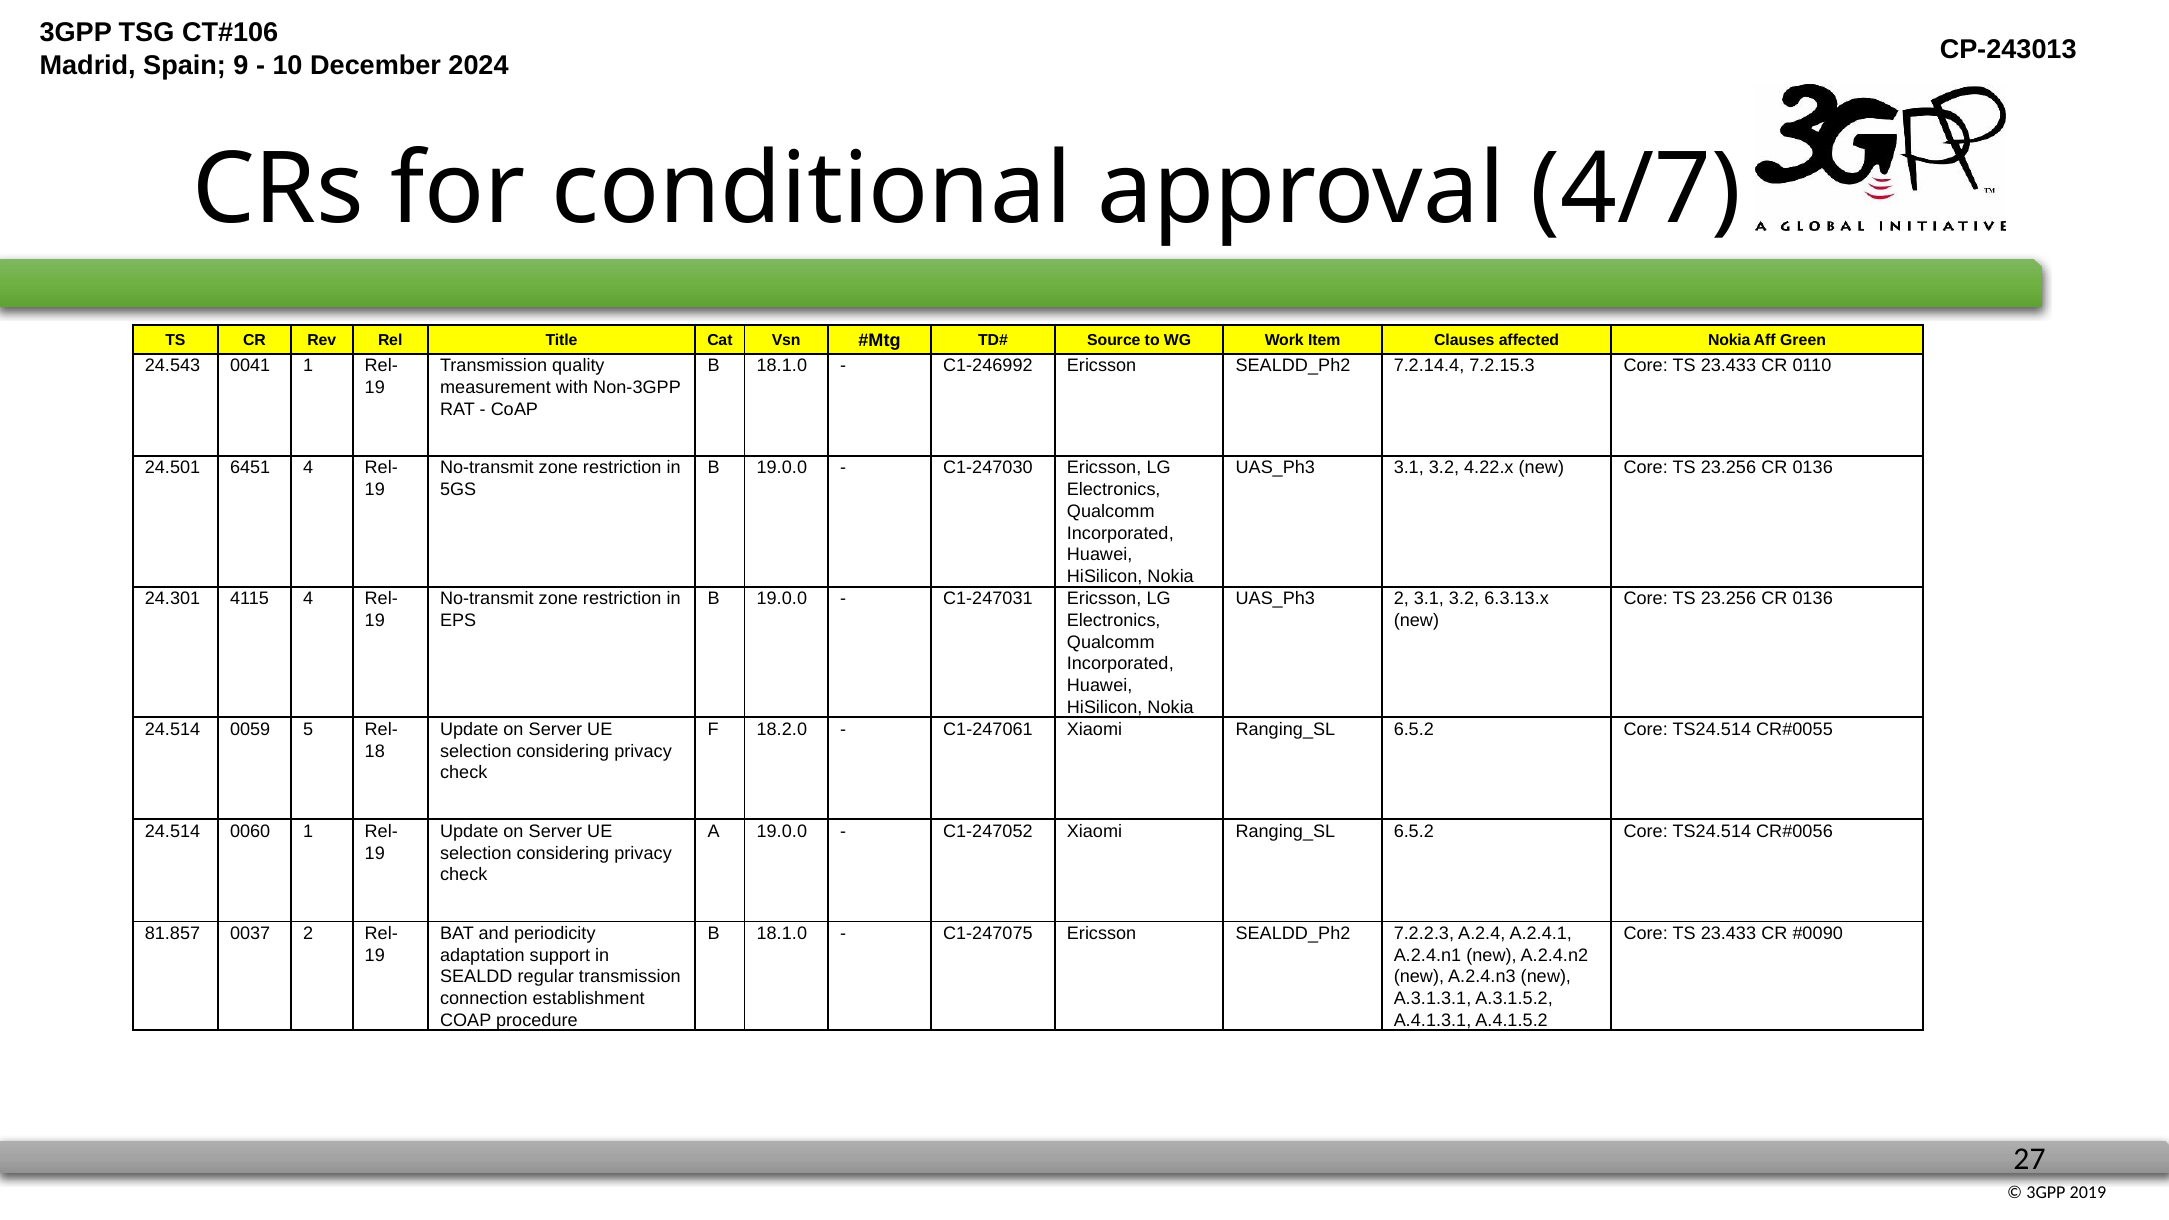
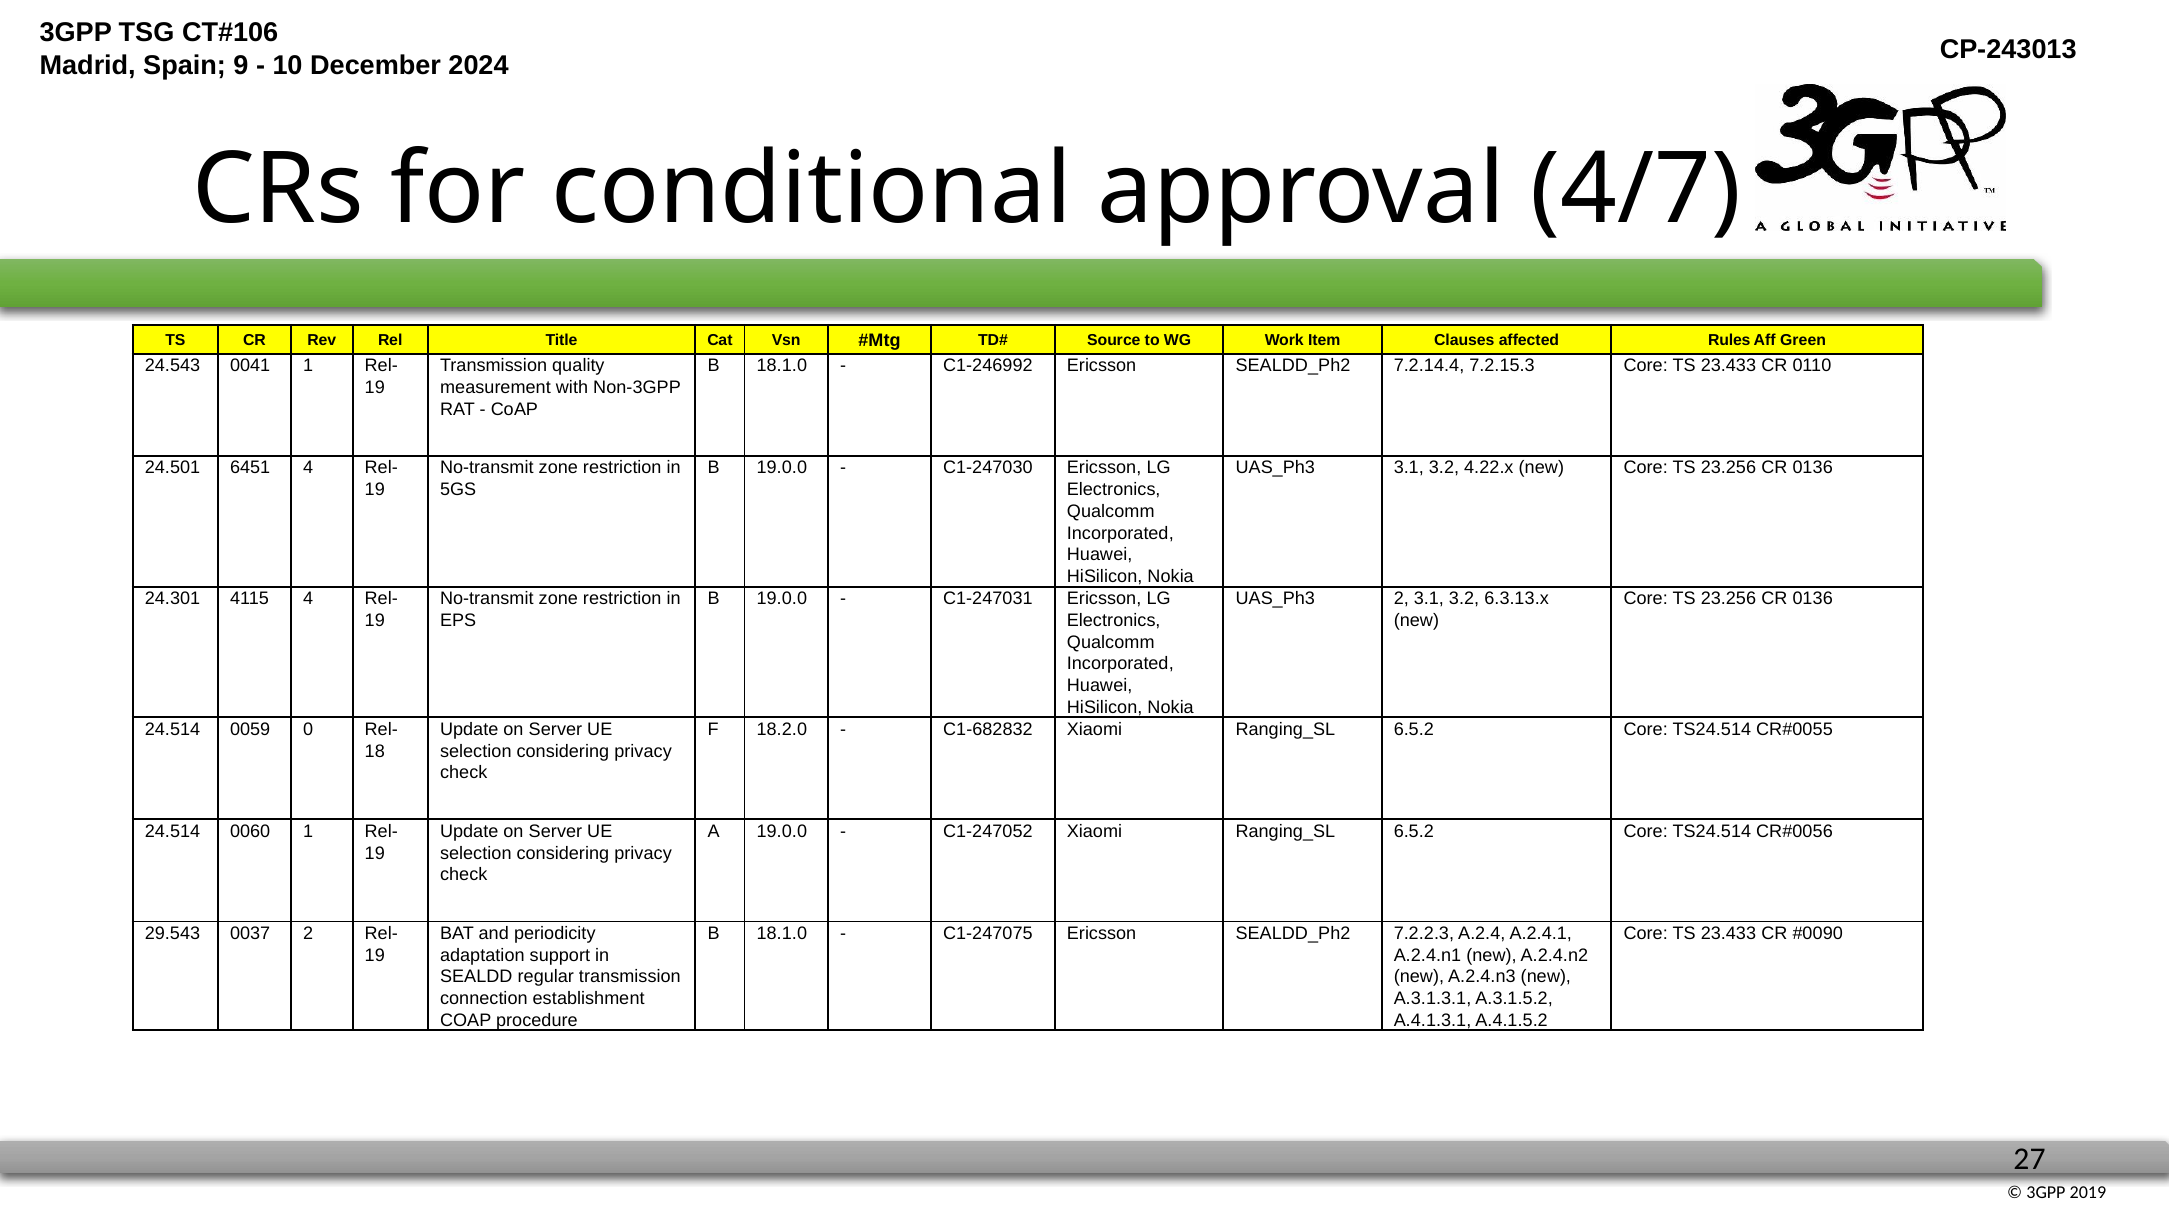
affected Nokia: Nokia -> Rules
5: 5 -> 0
C1-247061: C1-247061 -> C1-682832
81.857: 81.857 -> 29.543
